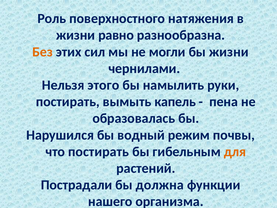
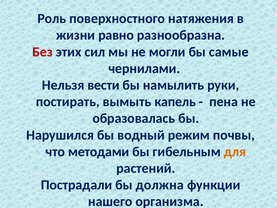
Без colour: orange -> red
бы жизни: жизни -> самые
этого: этого -> вести
что постирать: постирать -> методами
